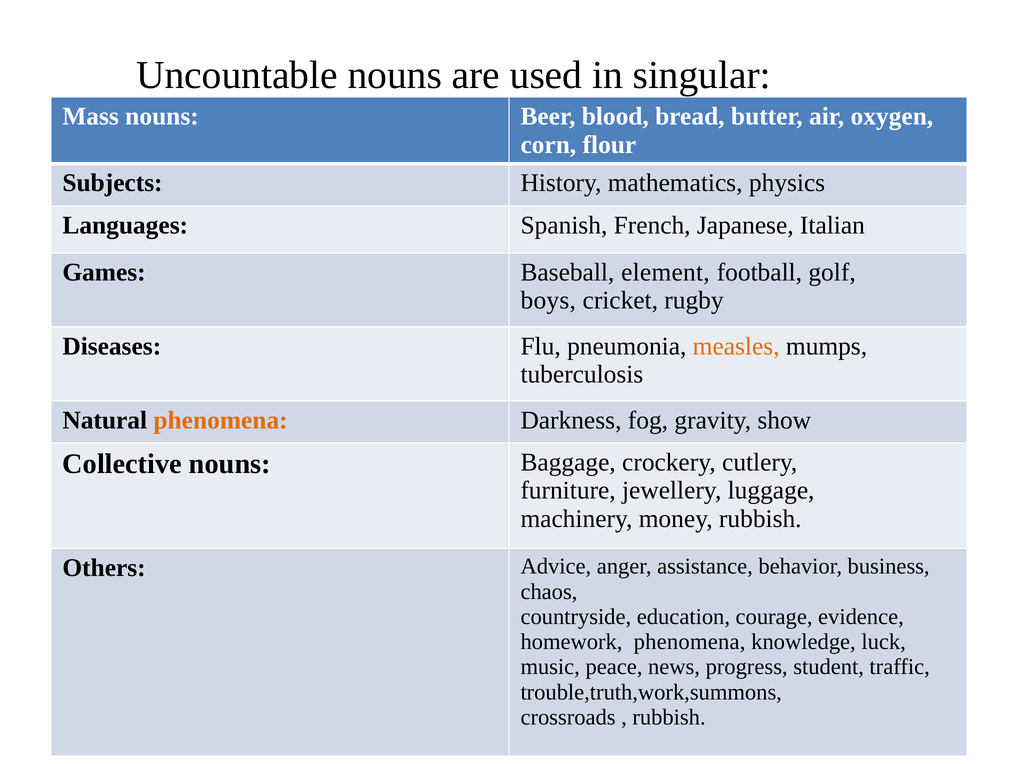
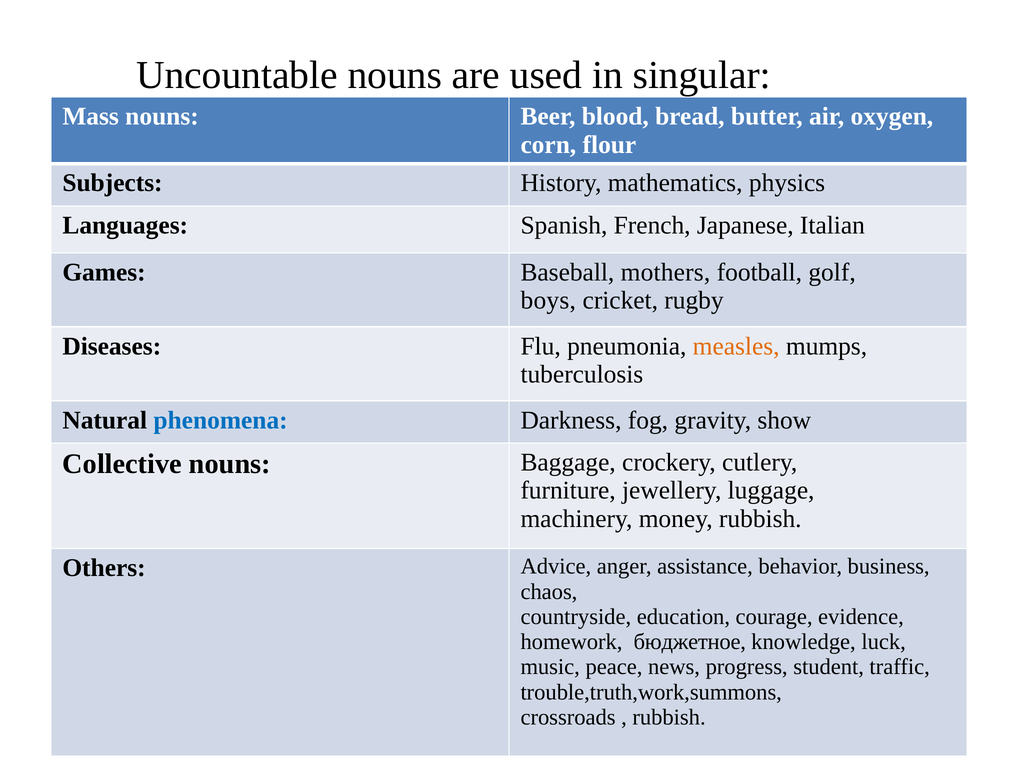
element: element -> mothers
phenomena at (221, 420) colour: orange -> blue
homework phenomena: phenomena -> бюджетное
